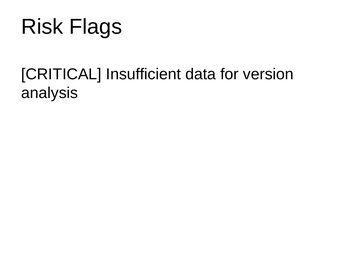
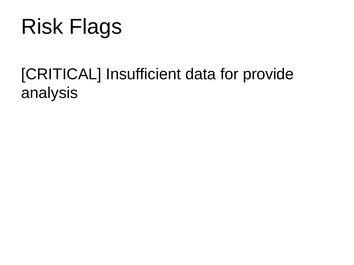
version: version -> provide
